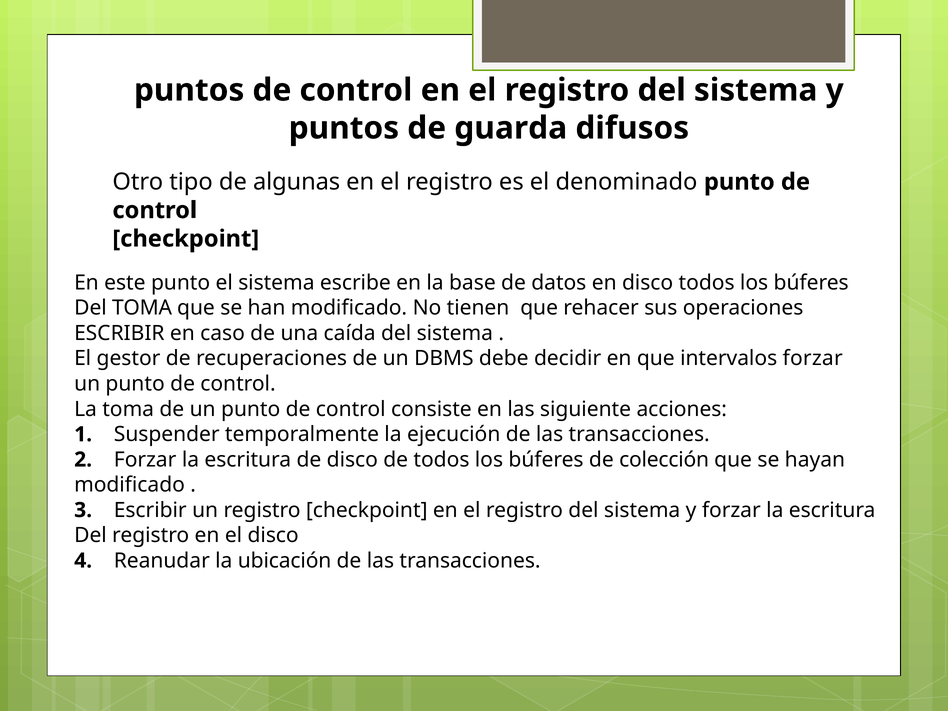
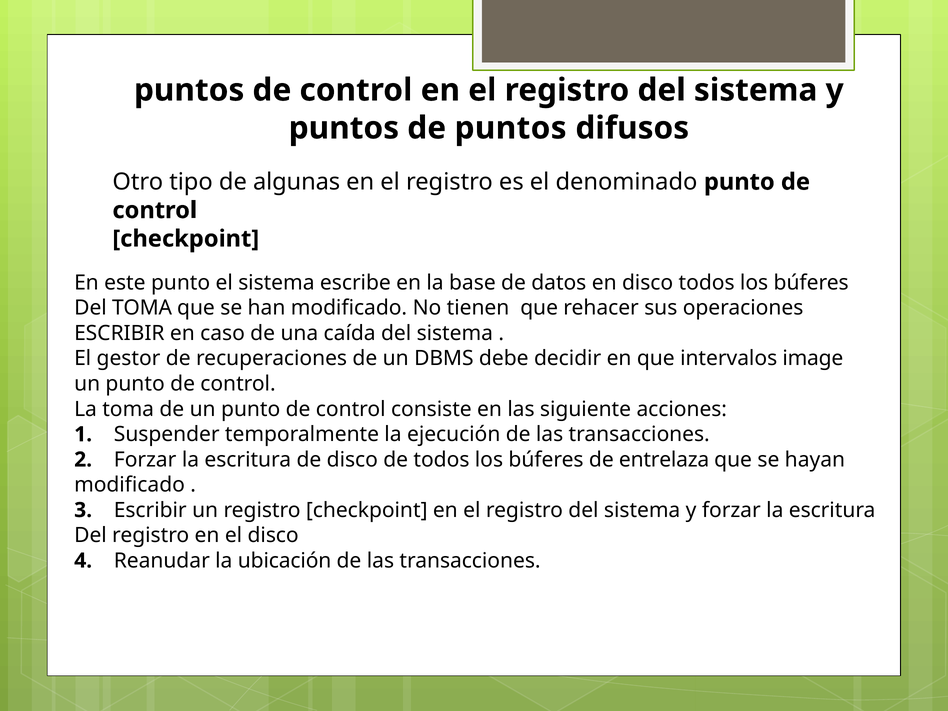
de guarda: guarda -> puntos
intervalos forzar: forzar -> image
colección: colección -> entrelaza
